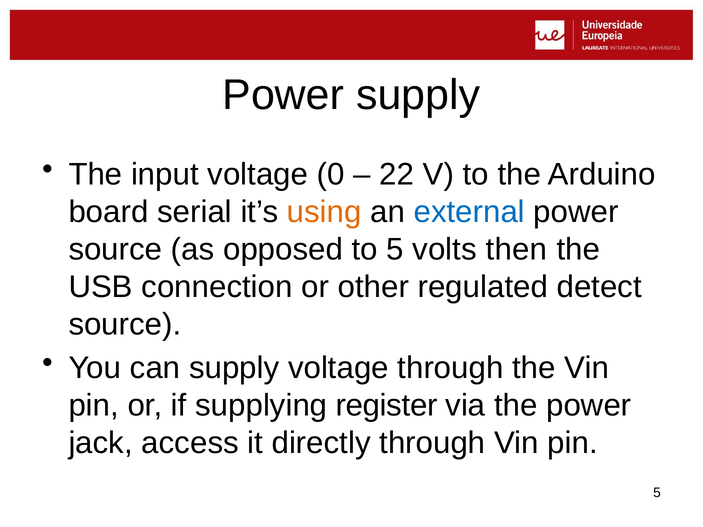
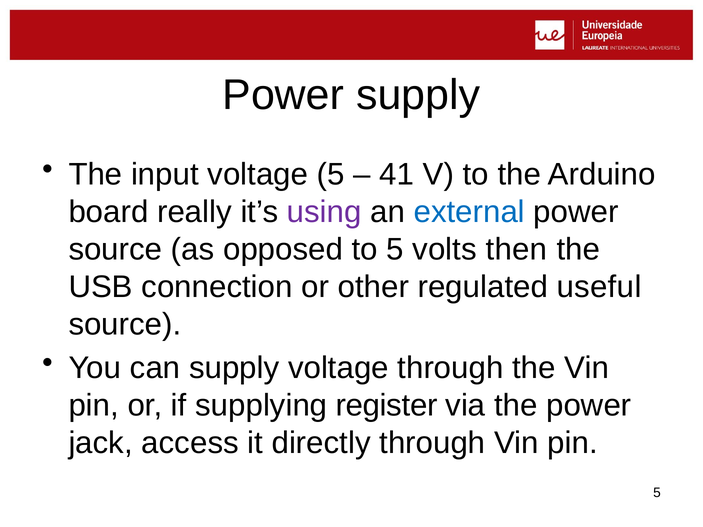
voltage 0: 0 -> 5
22: 22 -> 41
serial: serial -> really
using colour: orange -> purple
detect: detect -> useful
